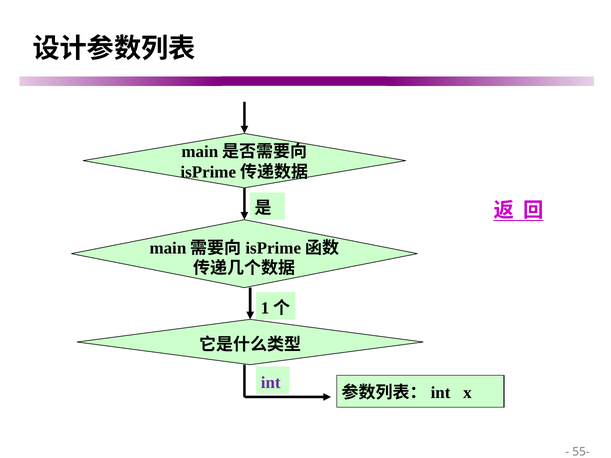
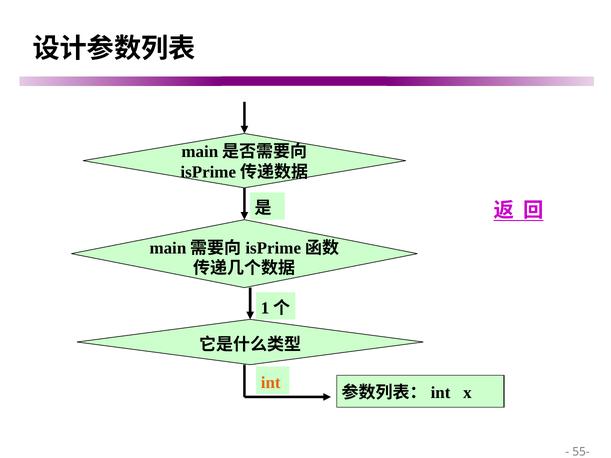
int colour: purple -> orange
